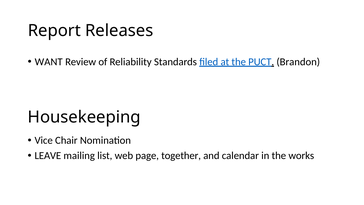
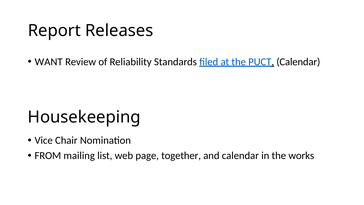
PUCT Brandon: Brandon -> Calendar
LEAVE: LEAVE -> FROM
